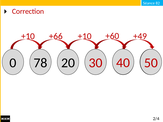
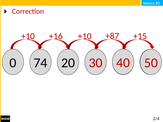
+60: +60 -> +87
+66: +66 -> +16
+49: +49 -> +15
78: 78 -> 74
